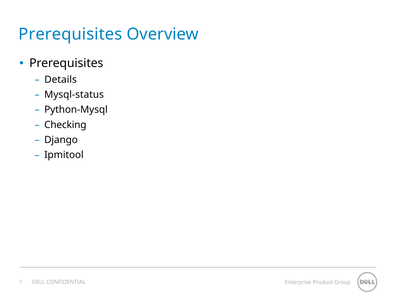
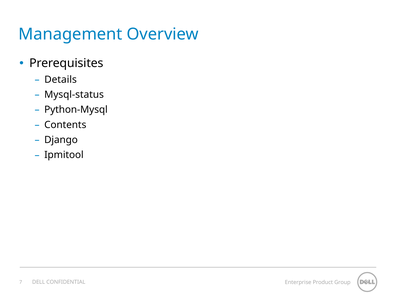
Prerequisites at (70, 34): Prerequisites -> Management
Checking: Checking -> Contents
